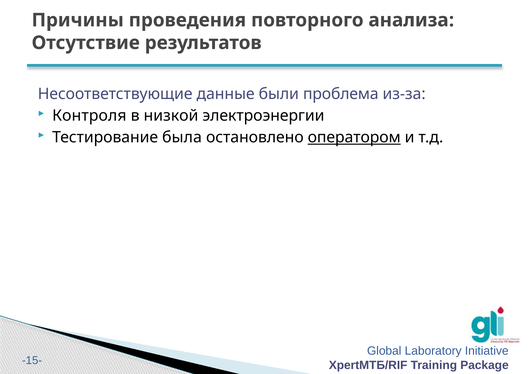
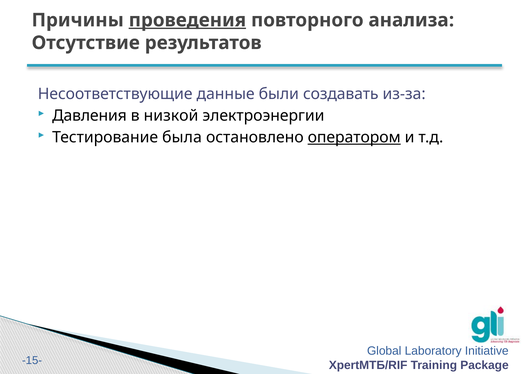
проведения underline: none -> present
проблема: проблема -> создавать
Контроля: Контроля -> Давления
